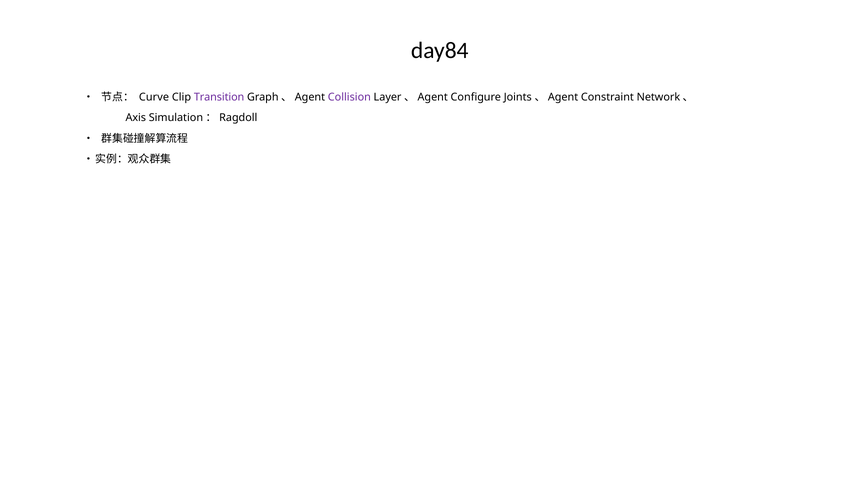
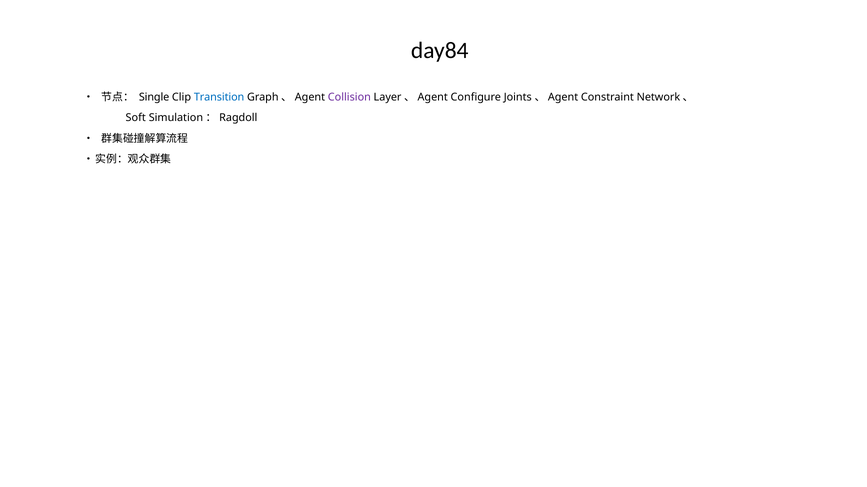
Curve: Curve -> Single
Transition colour: purple -> blue
Axis: Axis -> Soft
